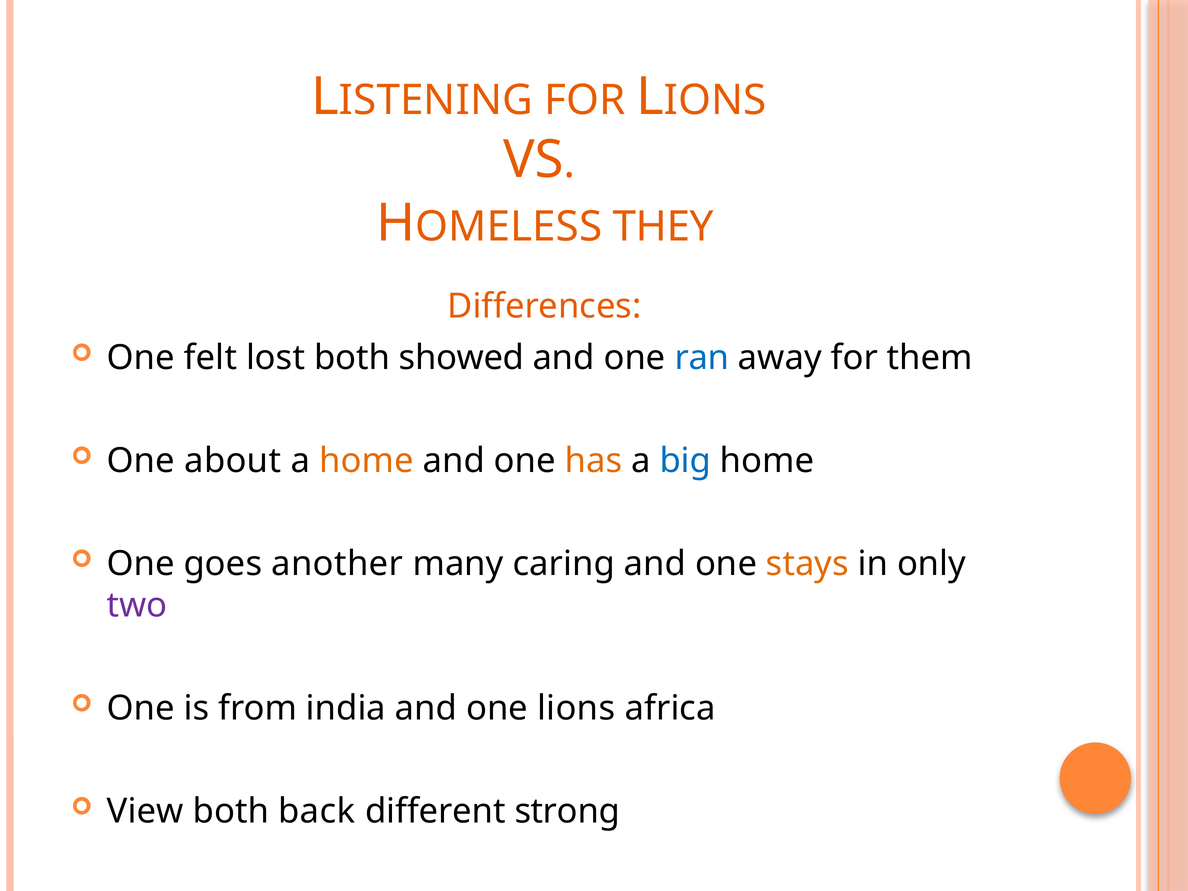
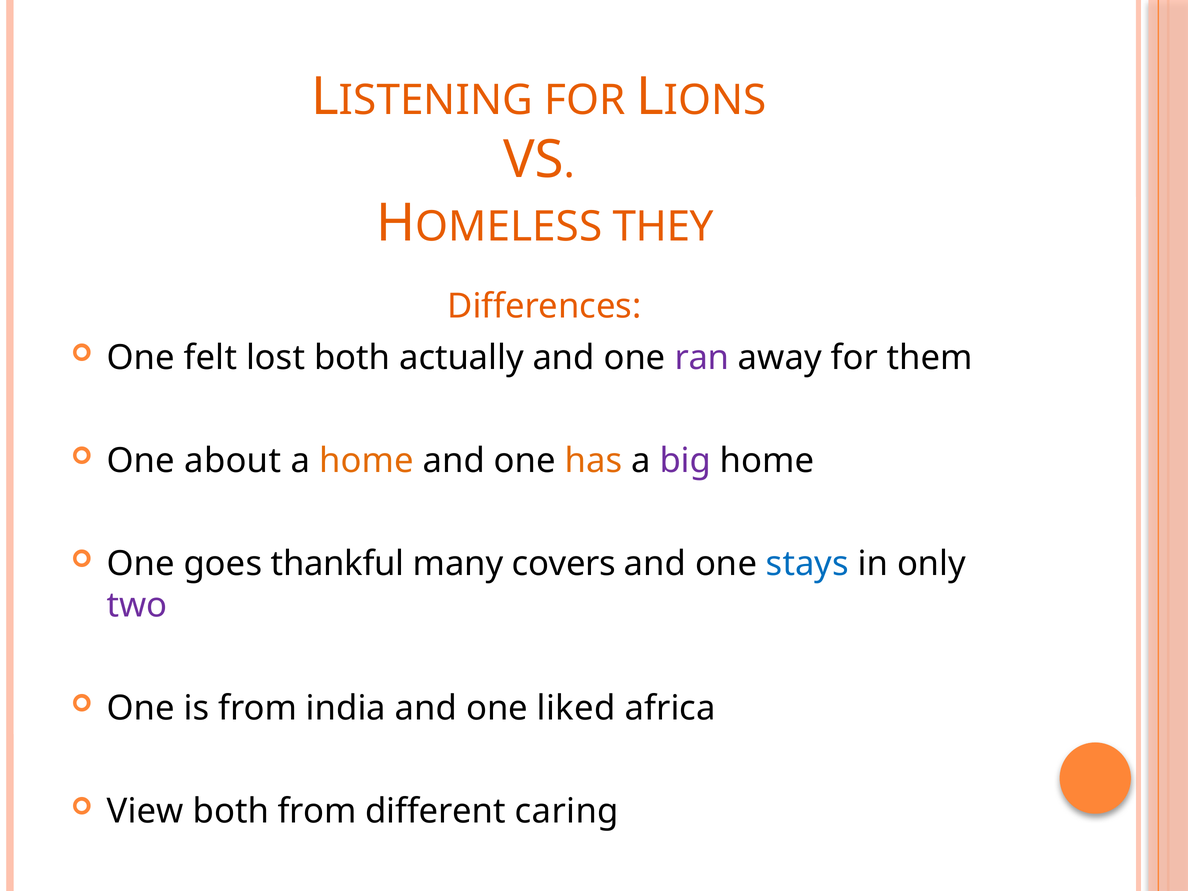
showed: showed -> actually
ran colour: blue -> purple
big colour: blue -> purple
another: another -> thankful
caring: caring -> covers
stays colour: orange -> blue
lions: lions -> liked
both back: back -> from
strong: strong -> caring
